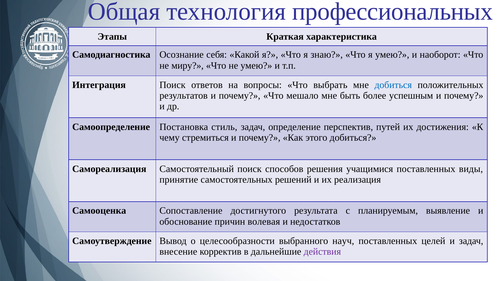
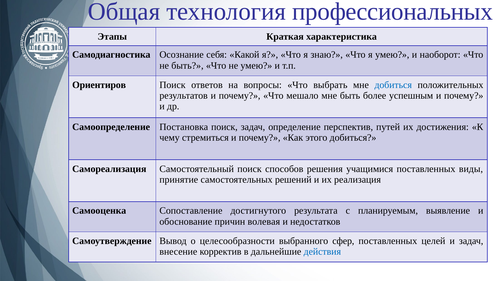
не миру: миру -> быть
Интеграция: Интеграция -> Ориентиров
Постановка стиль: стиль -> поиск
науч: науч -> сфер
действия colour: purple -> blue
